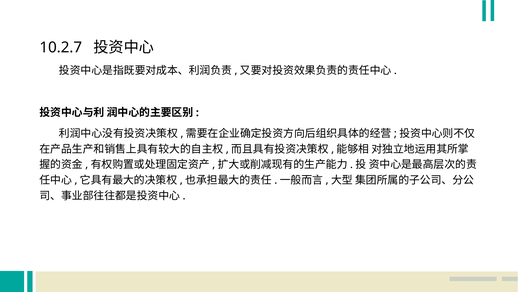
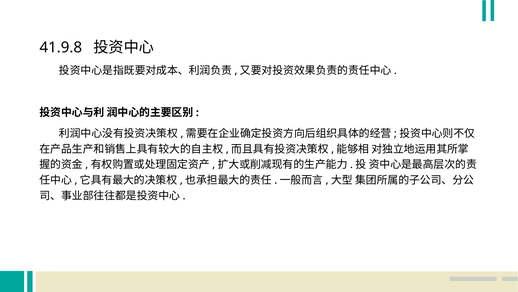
10.2.7: 10.2.7 -> 41.9.8
